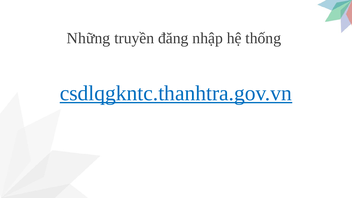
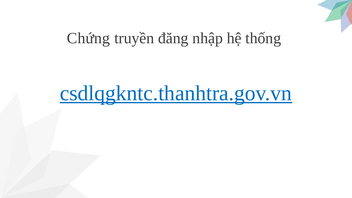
Những: Những -> Chứng
